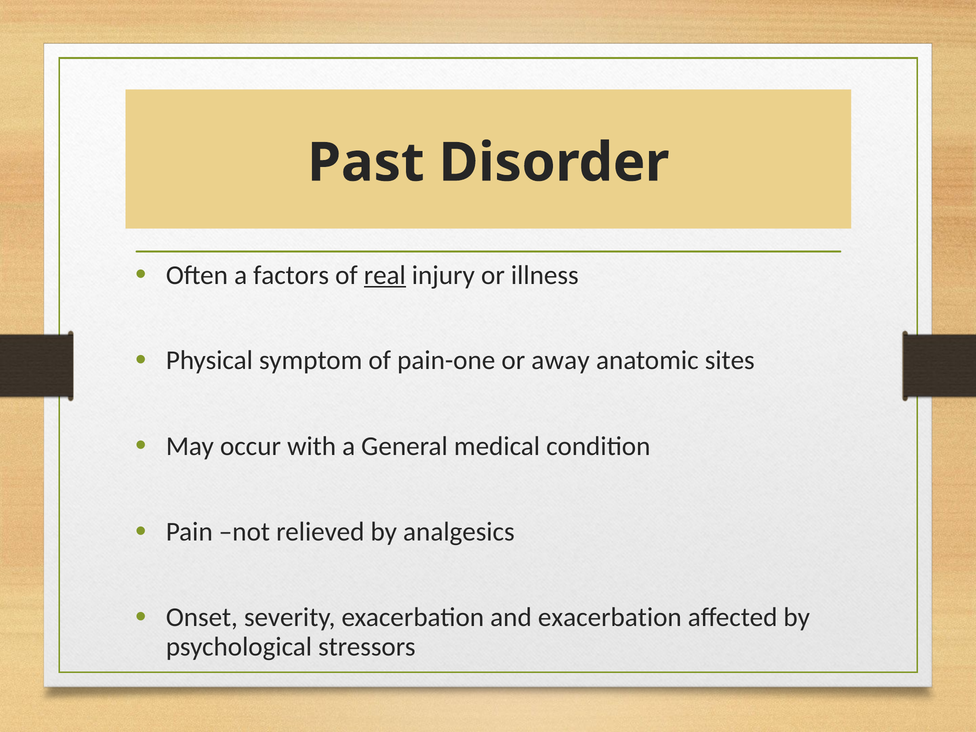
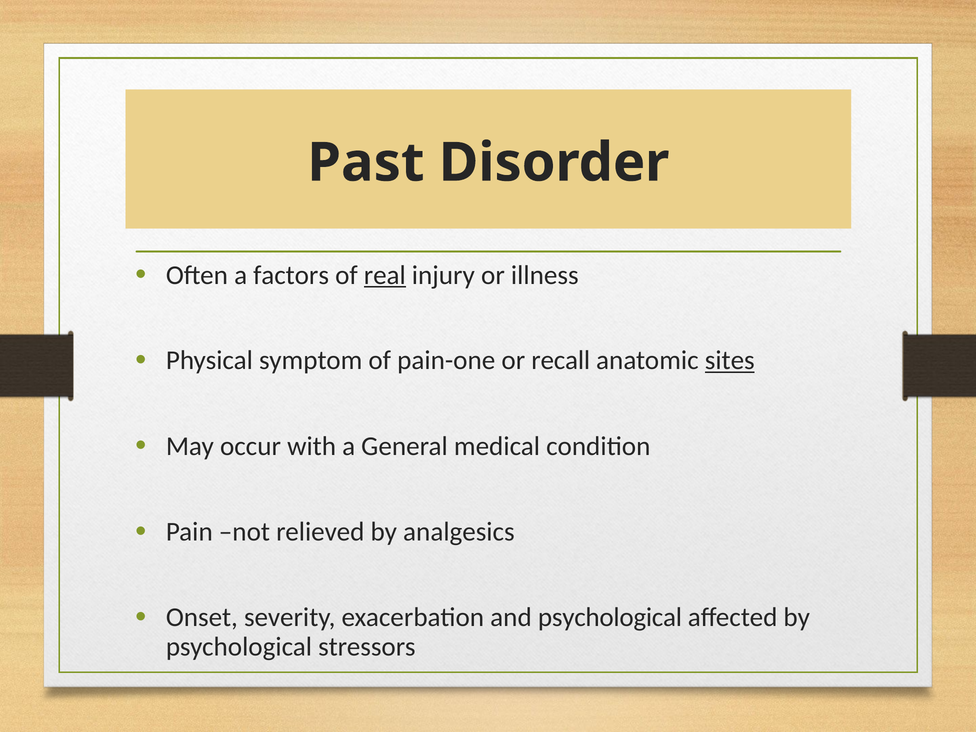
away: away -> recall
sites underline: none -> present
and exacerbation: exacerbation -> psychological
